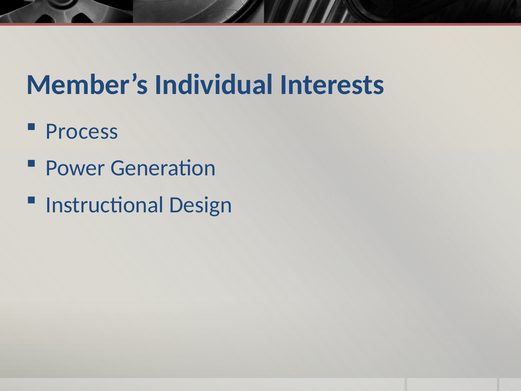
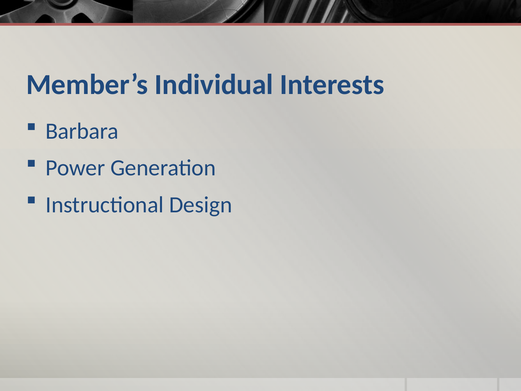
Process: Process -> Barbara
